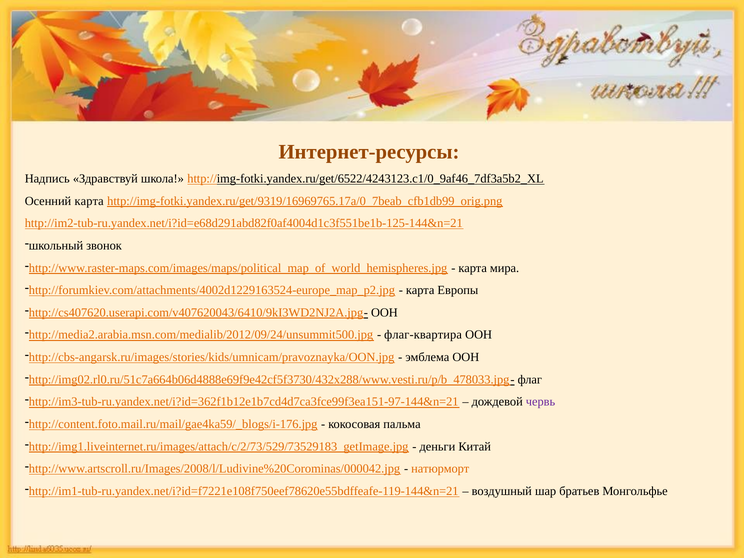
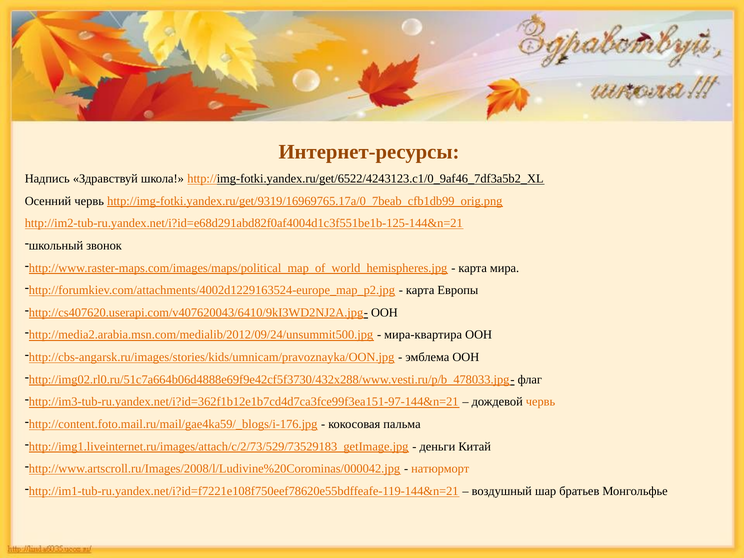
Осенний карта: карта -> червь
флаг-квартира: флаг-квартира -> мира-квартира
червь at (541, 402) colour: purple -> orange
